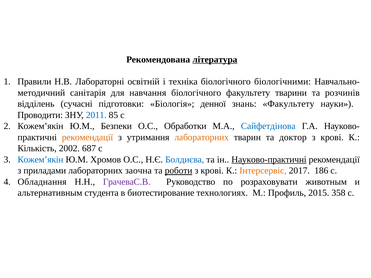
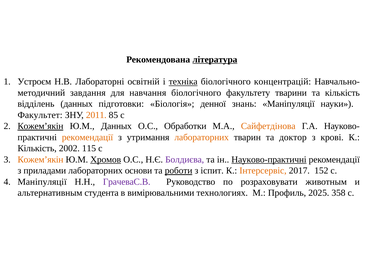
Правили: Правили -> Устроєм
техніка underline: none -> present
біологічними: біологічними -> концентрацій
санітарія: санітарія -> завдання
та розчинів: розчинів -> кількість
відділень сучасні: сучасні -> данных
знань Факультету: Факультету -> Маніпуляції
Проводити: Проводити -> Факультет
2011 colour: blue -> orange
Кожем’якін at (40, 126) underline: none -> present
Ю.М Безпеки: Безпеки -> Данных
Сайфетдінова colour: blue -> orange
687: 687 -> 115
Кожем’якін at (40, 160) colour: blue -> orange
Хромов underline: none -> present
Болдиєва colour: blue -> purple
заочна: заочна -> основи
крові at (212, 171): крові -> іспит
186: 186 -> 152
Обладнання at (42, 182): Обладнання -> Маніпуляції
биотестирование: биотестирование -> вимірювальними
2015: 2015 -> 2025
